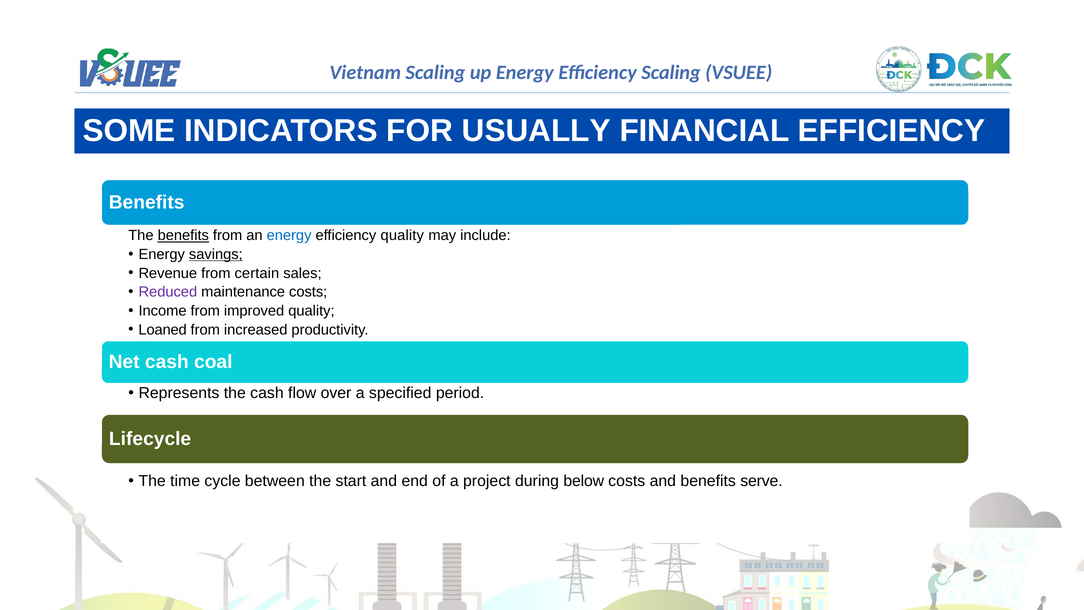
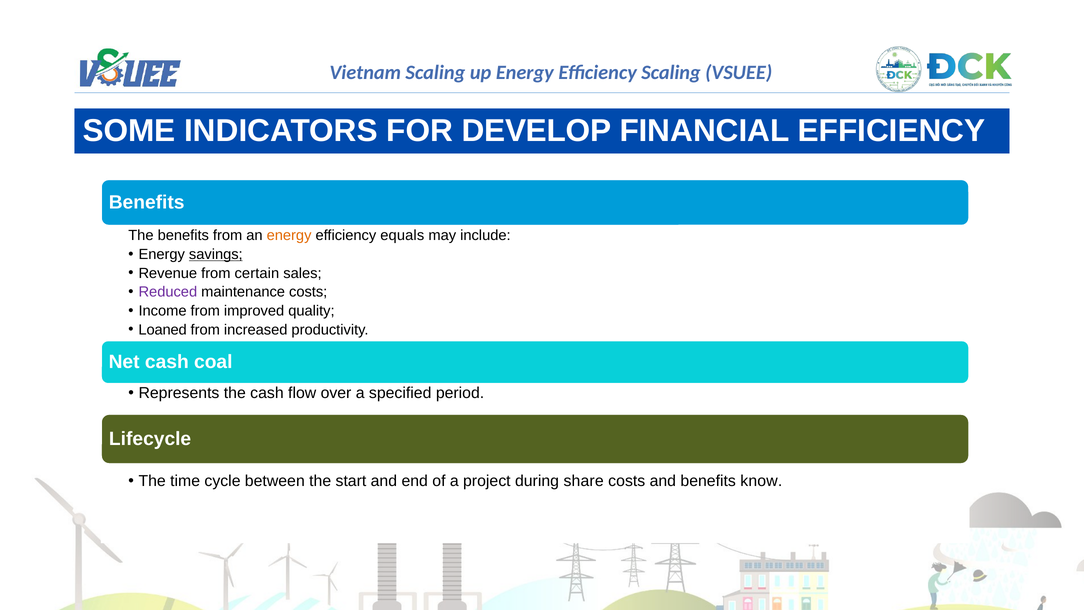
USUALLY: USUALLY -> DEVELOP
benefits at (183, 235) underline: present -> none
energy at (289, 235) colour: blue -> orange
efficiency quality: quality -> equals
below: below -> share
serve: serve -> know
